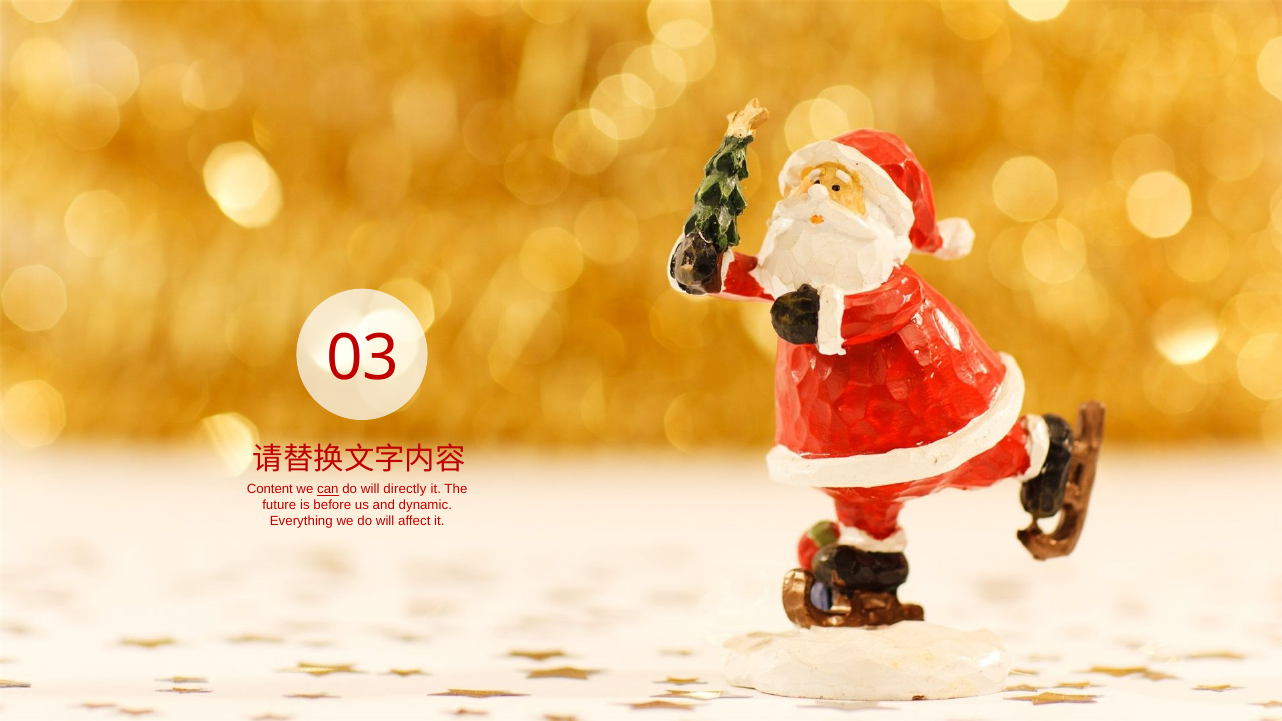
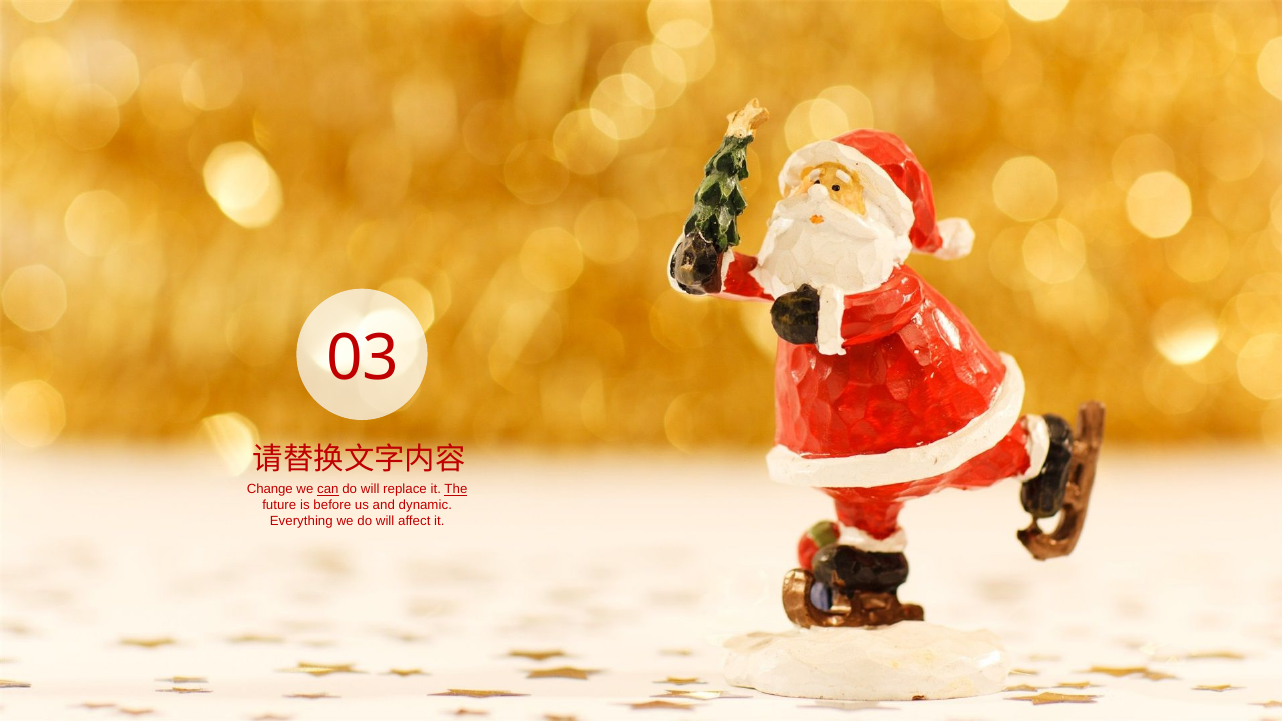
Content: Content -> Change
directly: directly -> replace
The underline: none -> present
